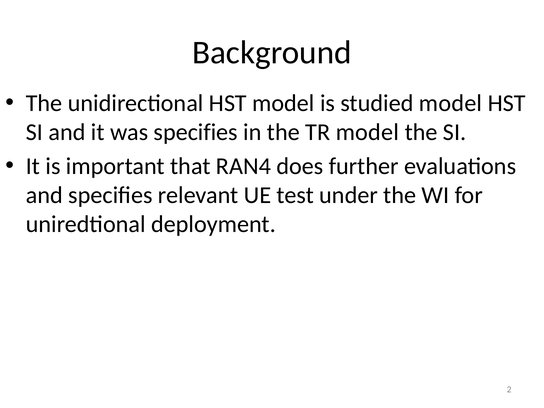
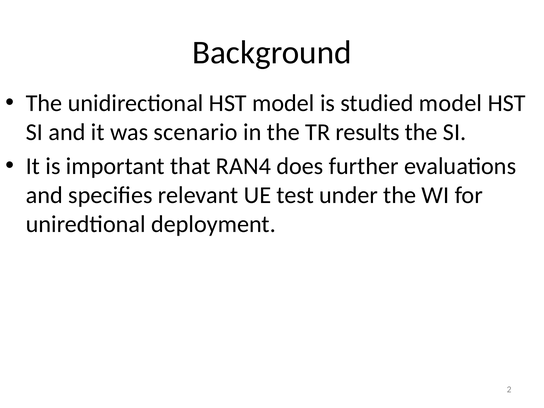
was specifies: specifies -> scenario
TR model: model -> results
